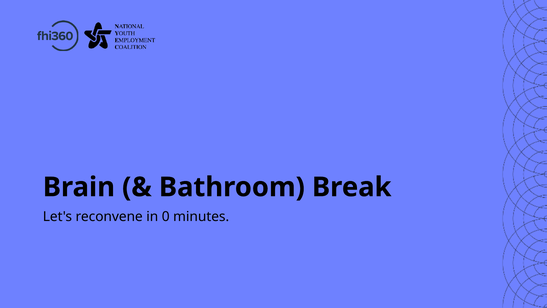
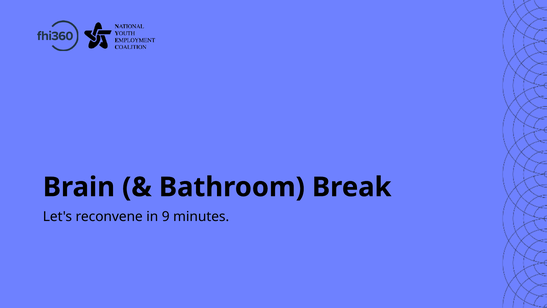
0: 0 -> 9
